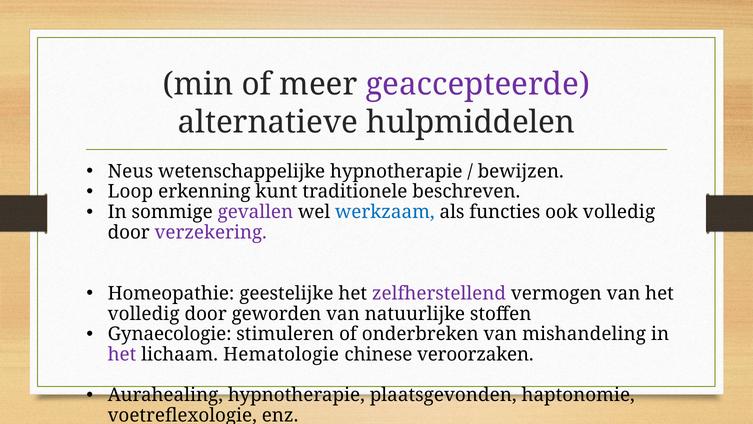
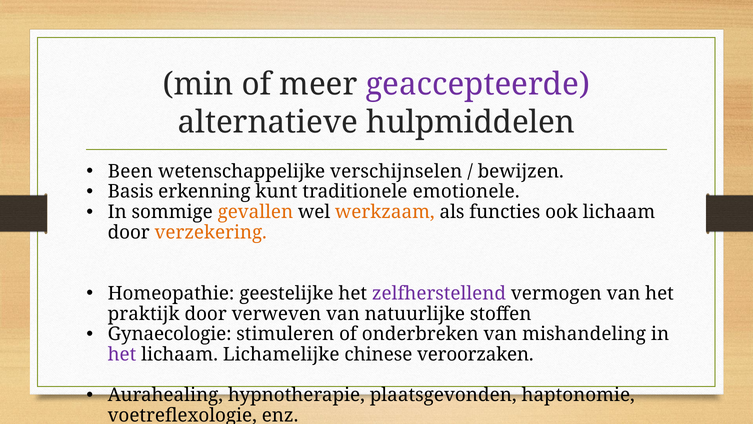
Neus: Neus -> Been
wetenschappelijke hypnotherapie: hypnotherapie -> verschijnselen
Loop: Loop -> Basis
beschreven: beschreven -> emotionele
gevallen colour: purple -> orange
werkzaam colour: blue -> orange
ook volledig: volledig -> lichaam
verzekering colour: purple -> orange
volledig at (144, 314): volledig -> praktijk
geworden: geworden -> verweven
Hematologie: Hematologie -> Lichamelijke
